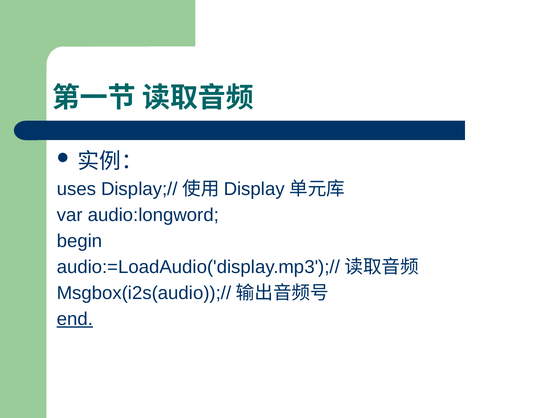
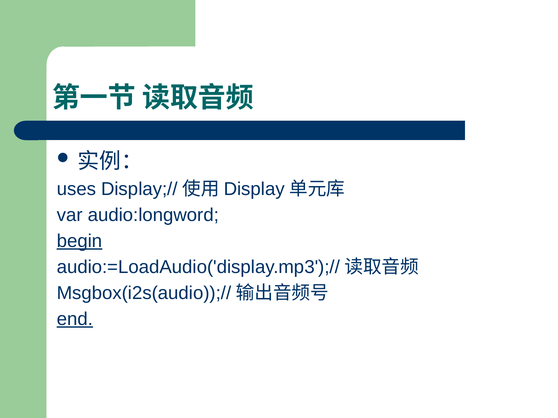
begin underline: none -> present
